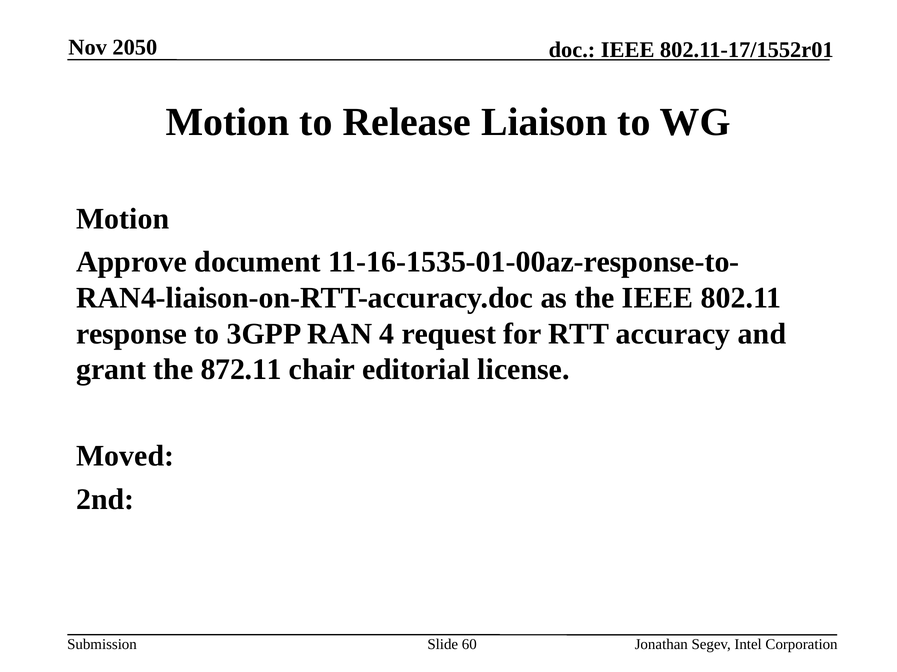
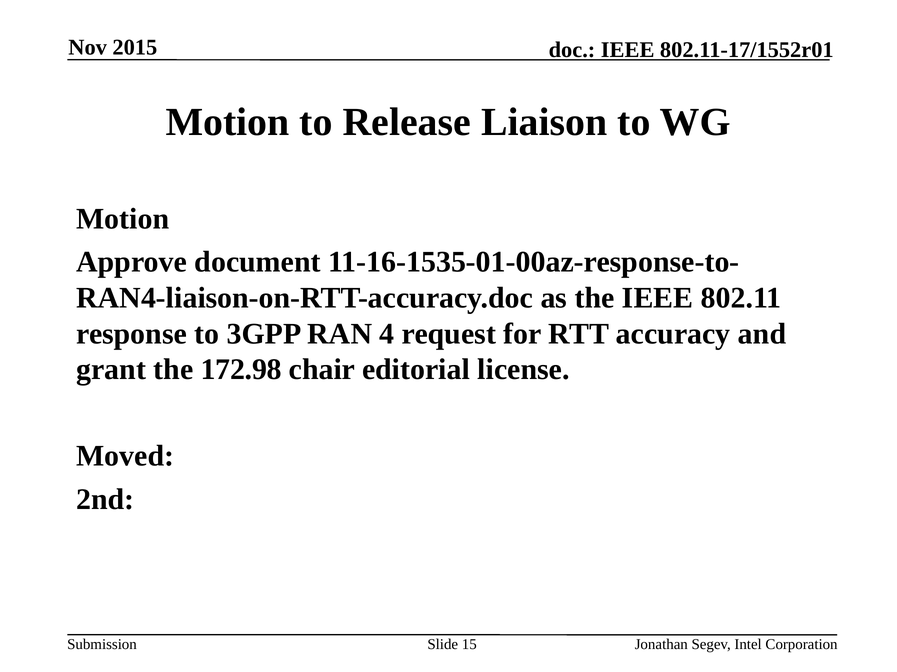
2050: 2050 -> 2015
872.11: 872.11 -> 172.98
60: 60 -> 15
